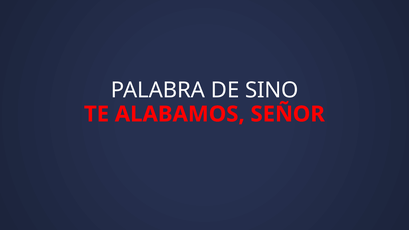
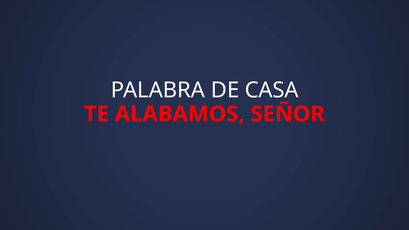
SINO: SINO -> CASA
